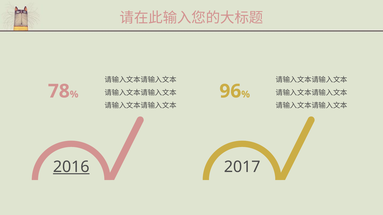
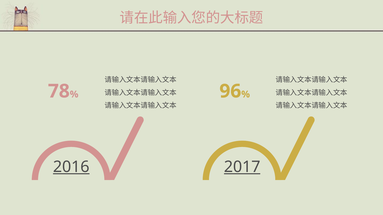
2017 underline: none -> present
